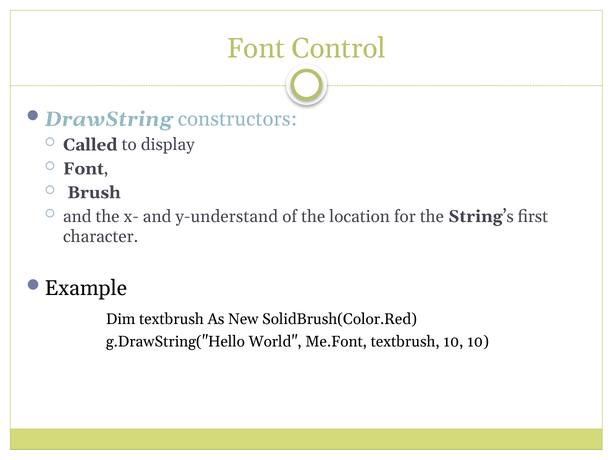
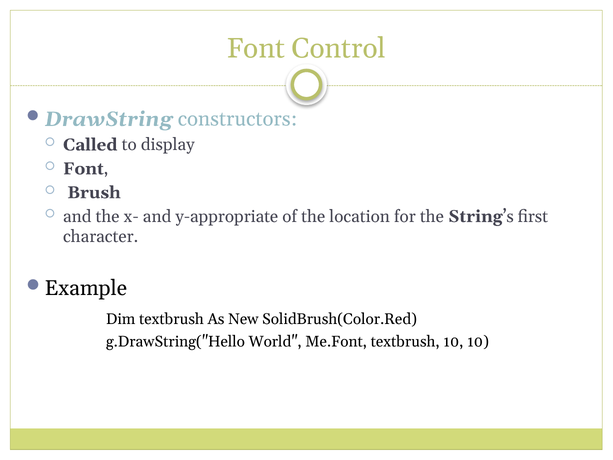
y-understand: y-understand -> y-appropriate
